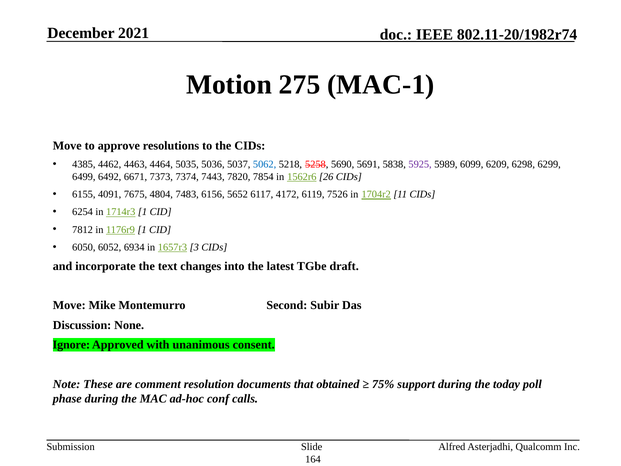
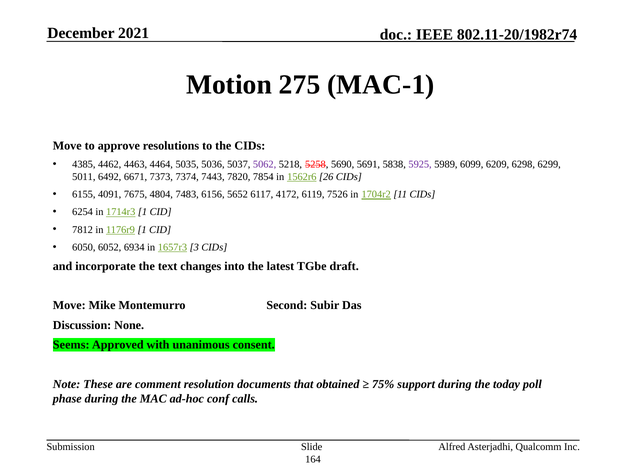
5062 colour: blue -> purple
6499: 6499 -> 5011
Ignore: Ignore -> Seems
